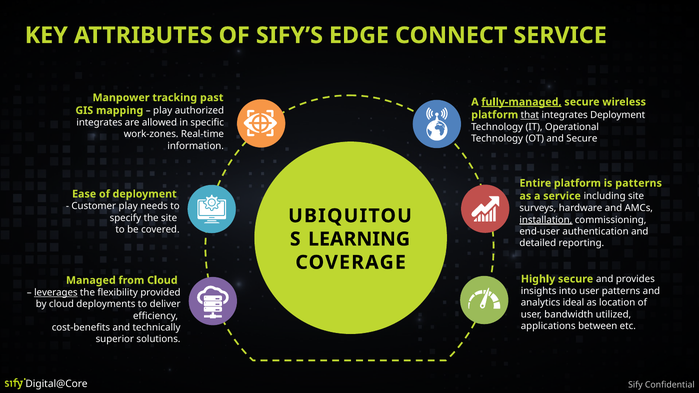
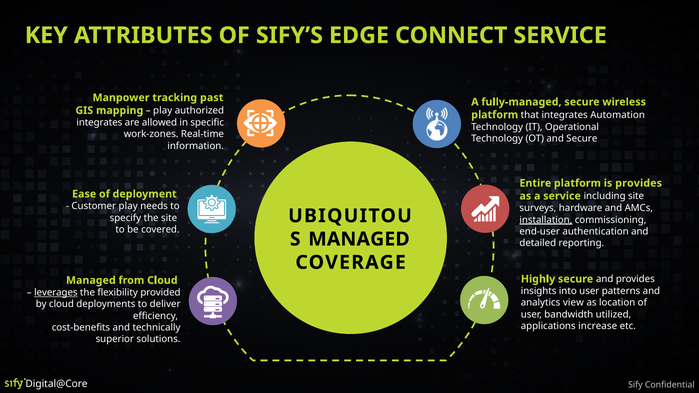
fully-managed underline: present -> none
that underline: present -> none
integrates Deployment: Deployment -> Automation
is patterns: patterns -> provides
LEARNING at (359, 239): LEARNING -> MANAGED
ideal: ideal -> view
between: between -> increase
